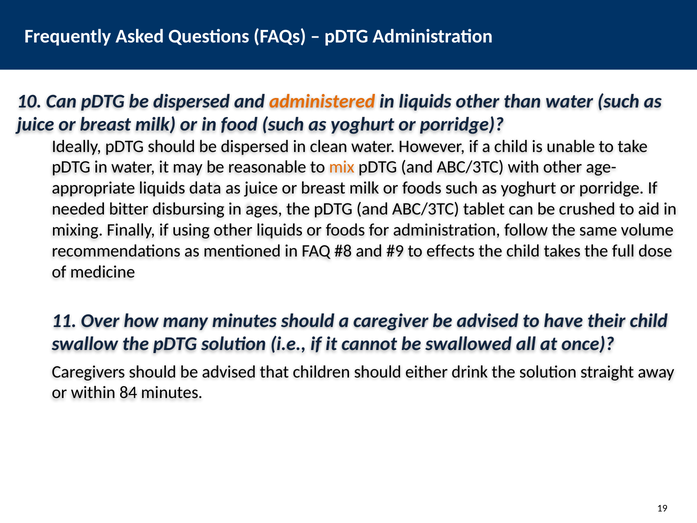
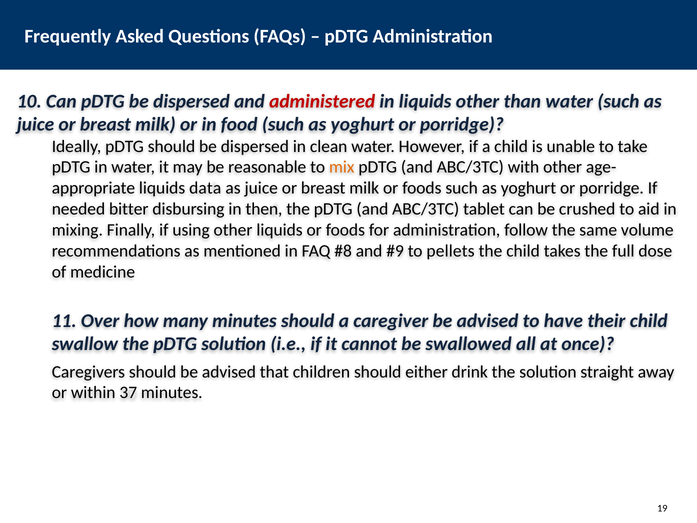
administered colour: orange -> red
ages: ages -> then
effects: effects -> pellets
84: 84 -> 37
